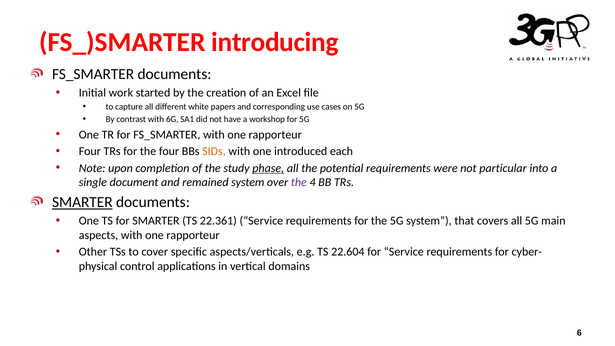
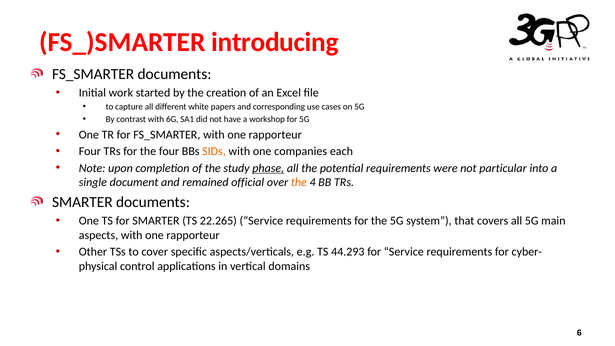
introduced: introduced -> companies
remained system: system -> official
the at (299, 182) colour: purple -> orange
SMARTER at (82, 202) underline: present -> none
22.361: 22.361 -> 22.265
22.604: 22.604 -> 44.293
